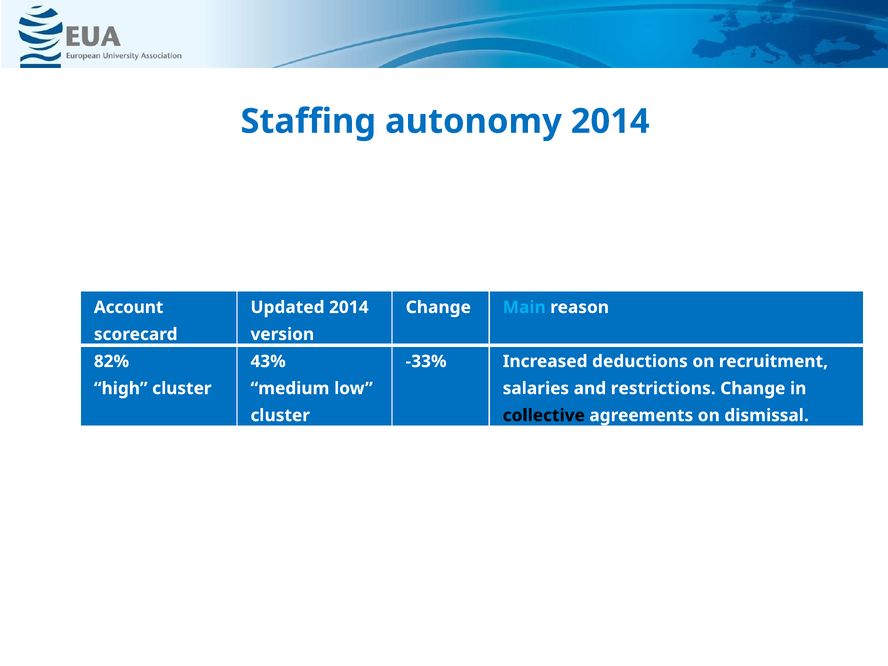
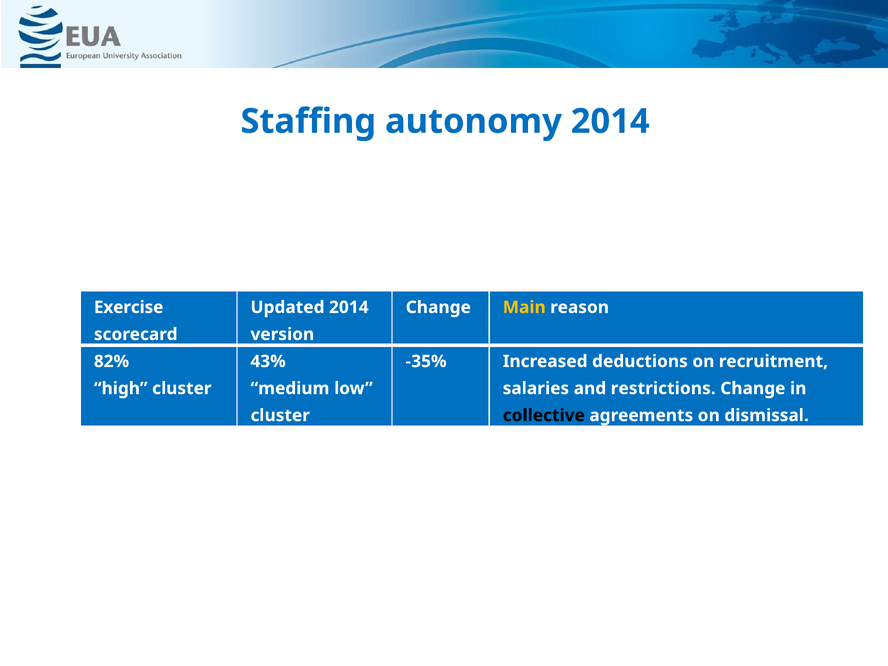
Account: Account -> Exercise
Main colour: light blue -> yellow
-33%: -33% -> -35%
